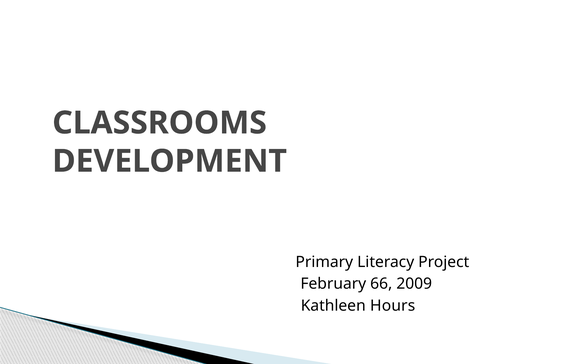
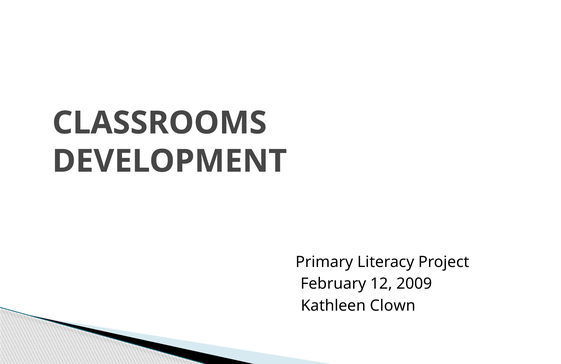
66: 66 -> 12
Hours: Hours -> Clown
